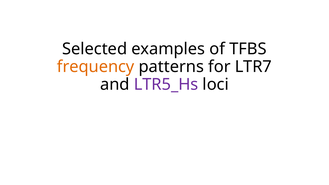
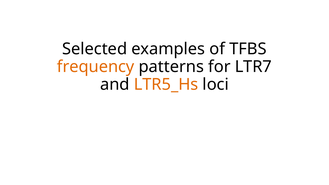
LTR5_Hs colour: purple -> orange
